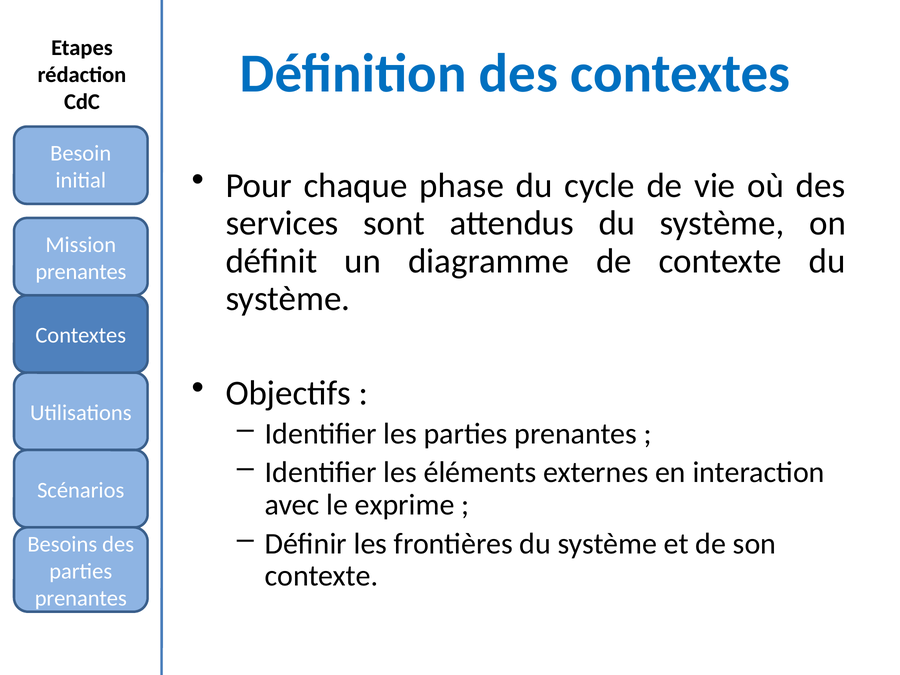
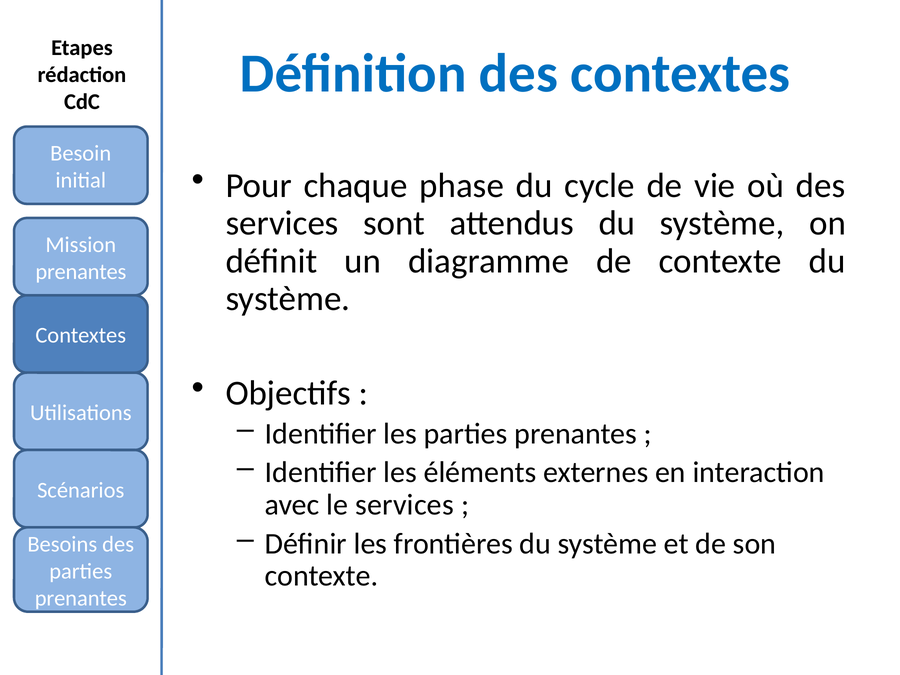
le exprime: exprime -> services
